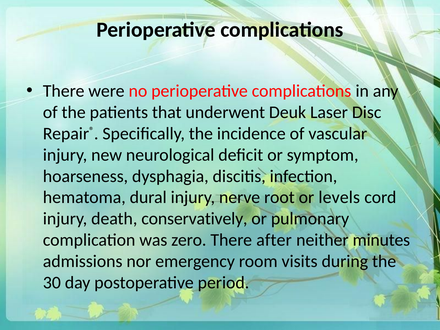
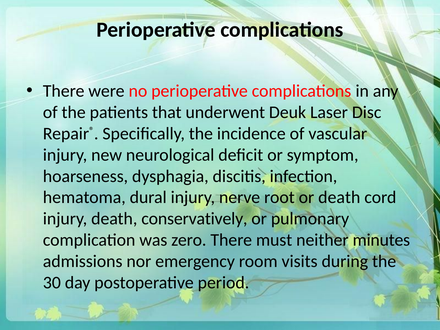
or levels: levels -> death
after: after -> must
